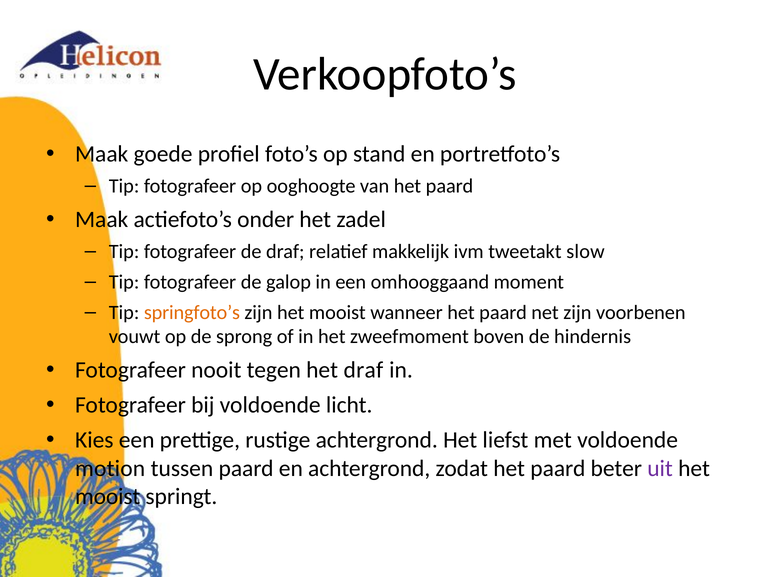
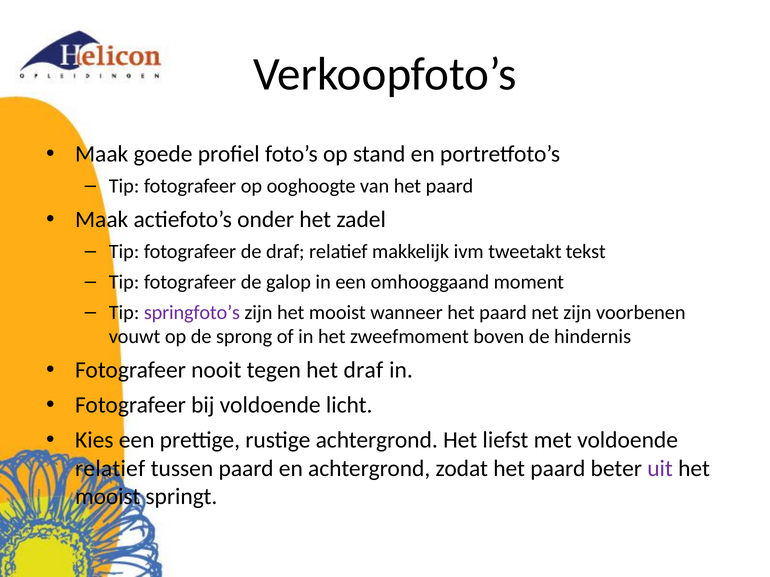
slow: slow -> tekst
springfoto’s colour: orange -> purple
motion at (110, 469): motion -> relatief
